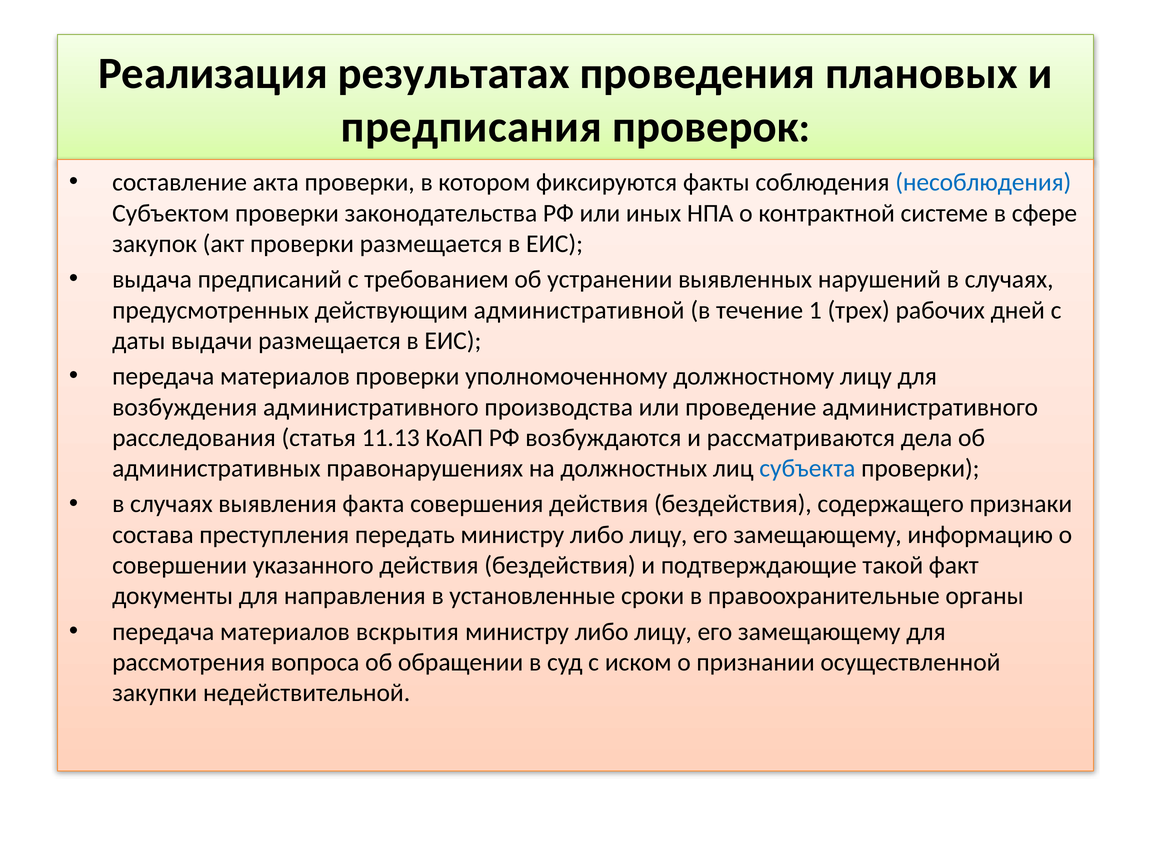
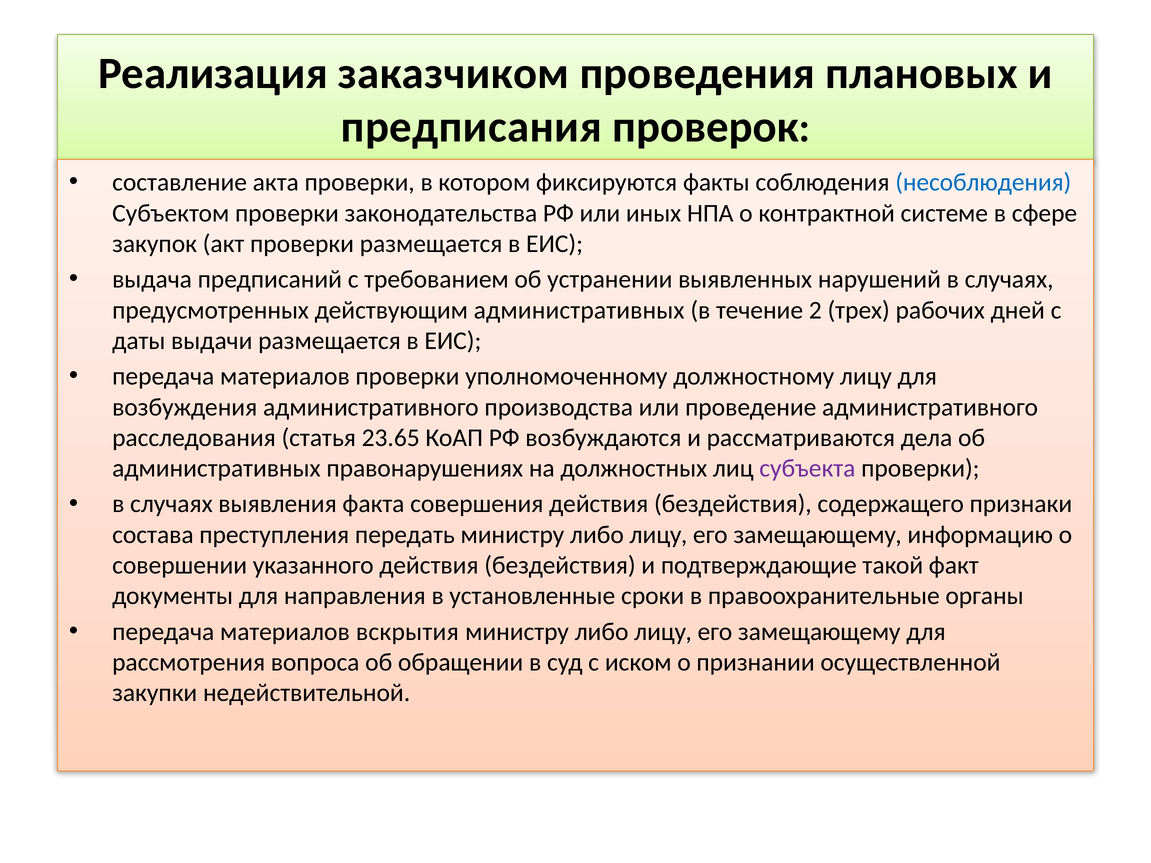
результатах: результатах -> заказчиком
действующим административной: административной -> административных
1: 1 -> 2
11.13: 11.13 -> 23.65
субъекта colour: blue -> purple
